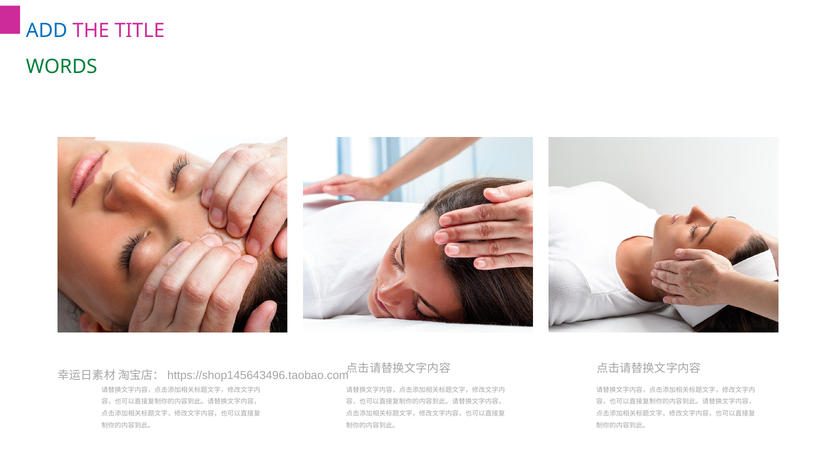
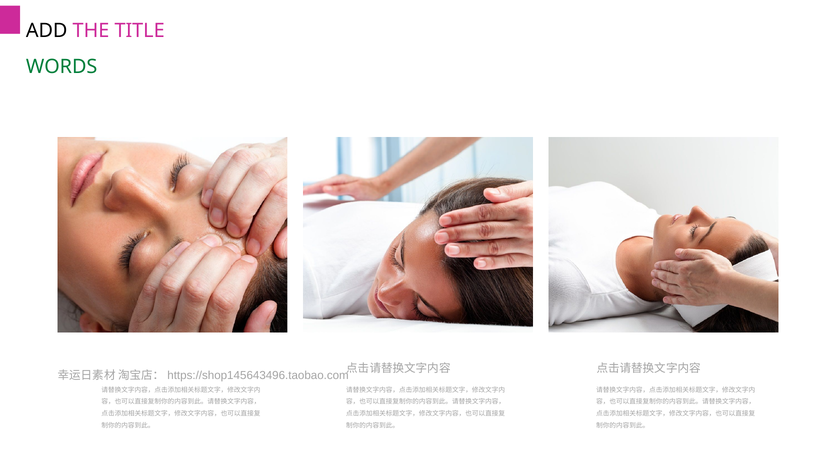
ADD colour: blue -> black
